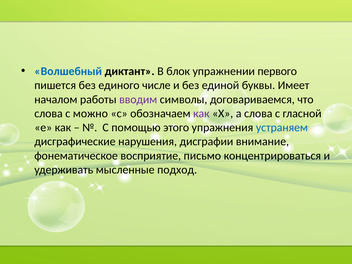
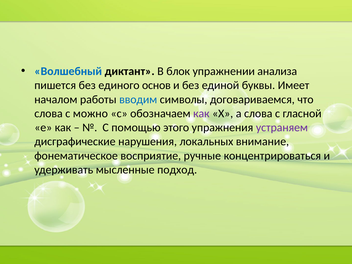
первого: первого -> анализа
числе: числе -> основ
вводим colour: purple -> blue
устраняем colour: blue -> purple
дисграфии: дисграфии -> локальных
письмо: письмо -> ручные
